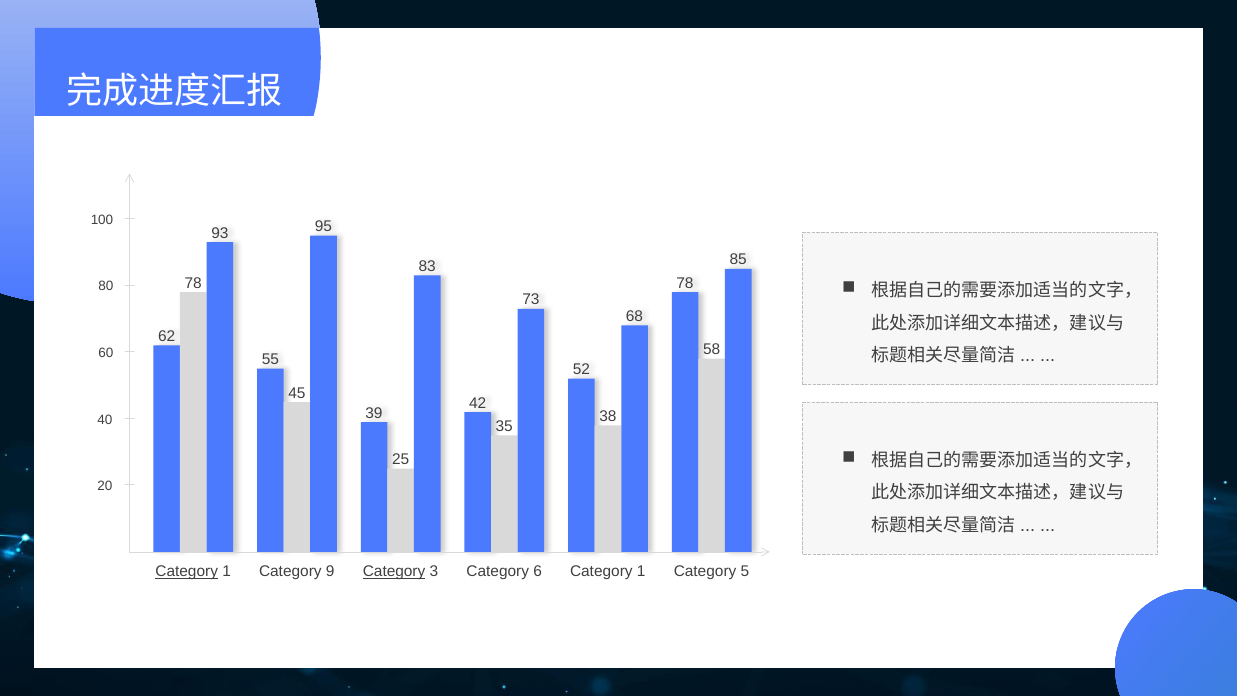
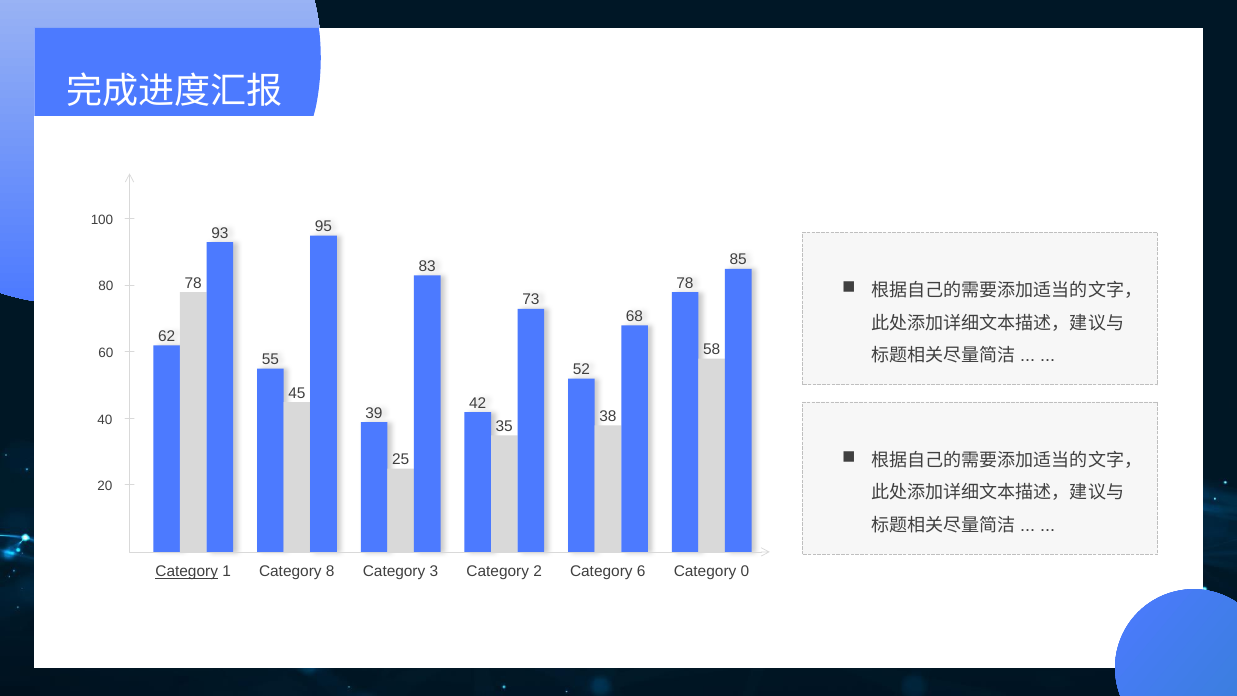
9: 9 -> 8
Category at (394, 571) underline: present -> none
6: 6 -> 2
1 at (641, 571): 1 -> 6
5: 5 -> 0
